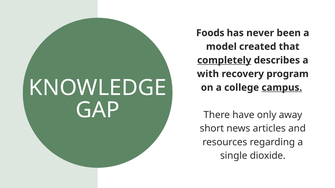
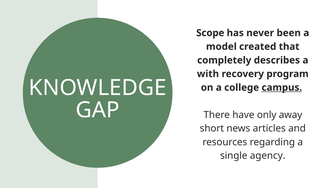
Foods: Foods -> Scope
completely underline: present -> none
dioxide: dioxide -> agency
